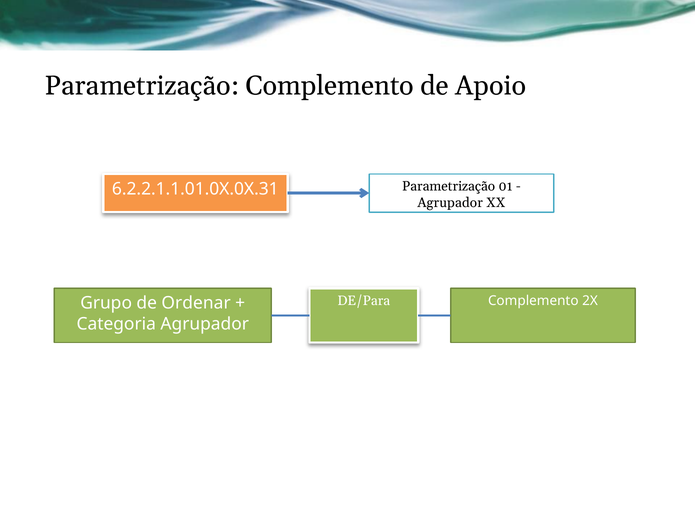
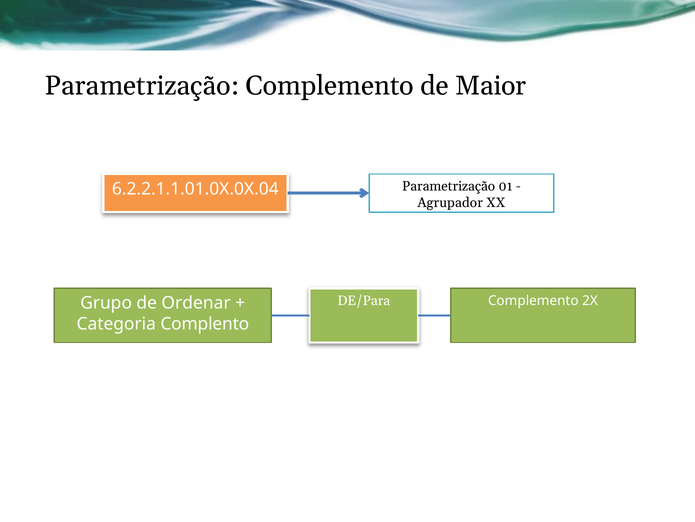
Apoio: Apoio -> Maior
6.2.2.1.1.01.0X.0X.31: 6.2.2.1.1.01.0X.0X.31 -> 6.2.2.1.1.01.0X.0X.04
Categoria Agrupador: Agrupador -> Complento
